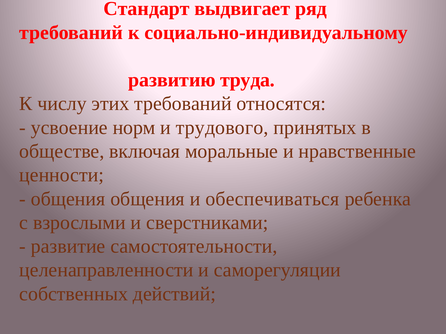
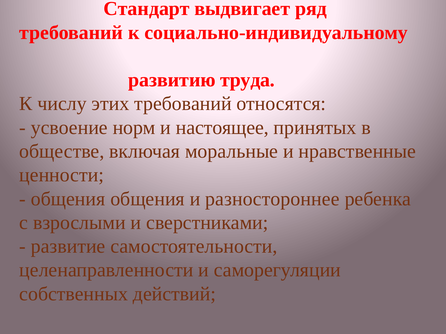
трудового: трудового -> настоящее
обеспечиваться: обеспечиваться -> разностороннее
